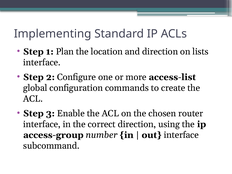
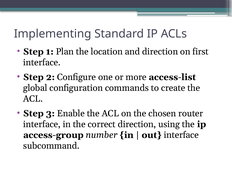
lists: lists -> first
